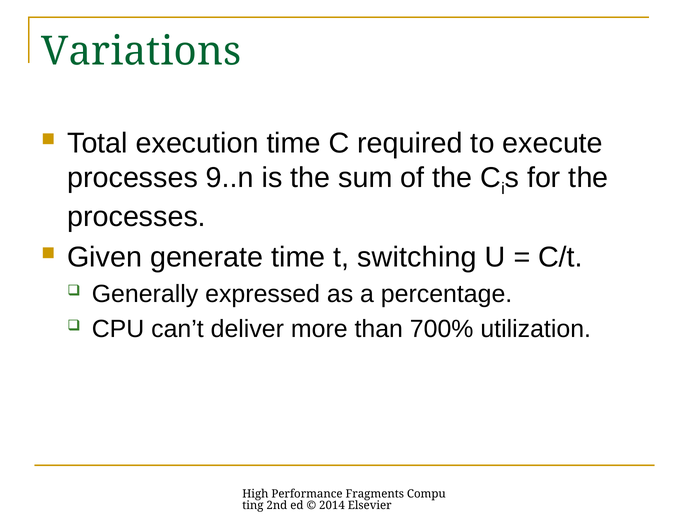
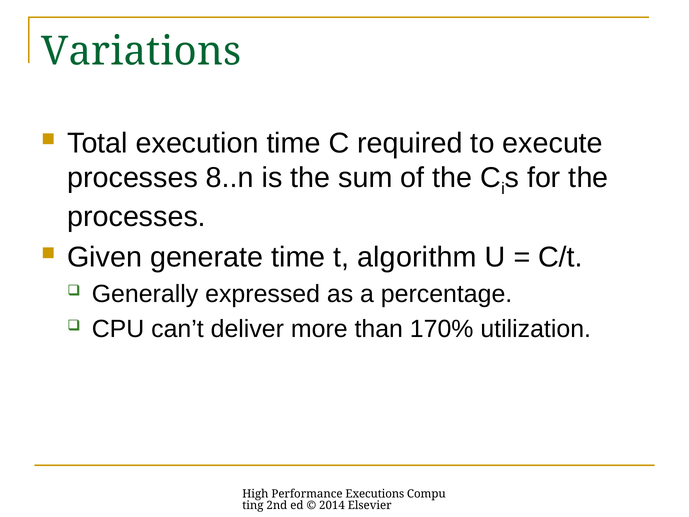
9..n: 9..n -> 8..n
switching: switching -> algorithm
700%: 700% -> 170%
Fragments: Fragments -> Executions
